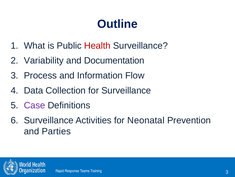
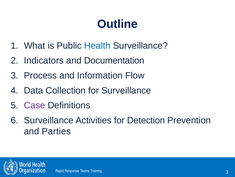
Health colour: red -> blue
Variability: Variability -> Indicators
Neonatal: Neonatal -> Detection
